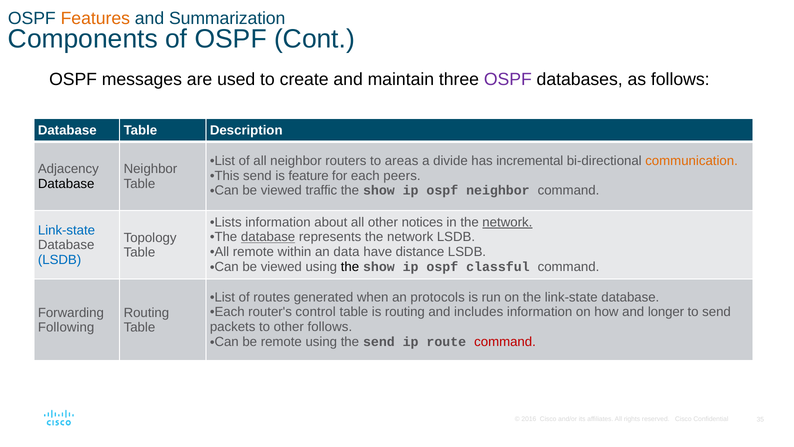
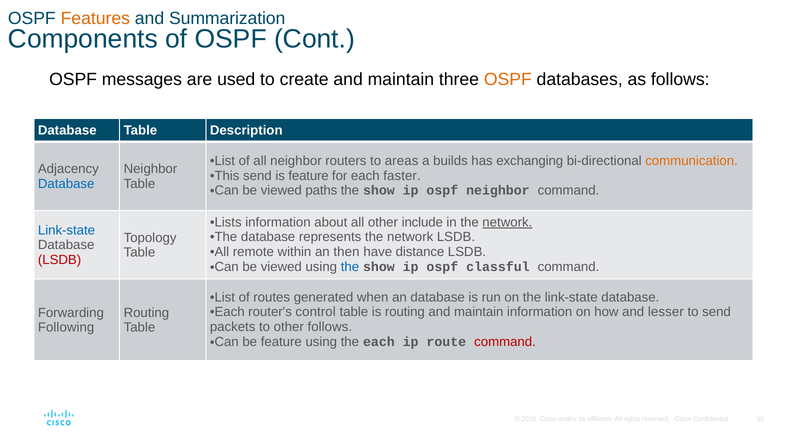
OSPF at (508, 79) colour: purple -> orange
divide: divide -> builds
incremental: incremental -> exchanging
peers: peers -> faster
Database at (66, 184) colour: black -> blue
traffic: traffic -> paths
notices: notices -> include
database at (268, 237) underline: present -> none
data: data -> then
LSDB at (60, 260) colour: blue -> red
the at (350, 267) colour: black -> blue
an protocols: protocols -> database
includes at (479, 312): includes -> maintain
longer: longer -> lesser
be remote: remote -> feature
the send: send -> each
